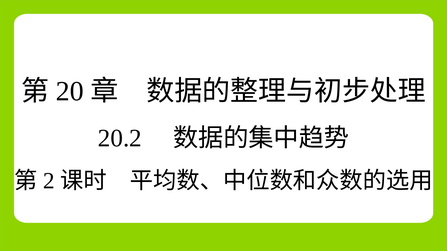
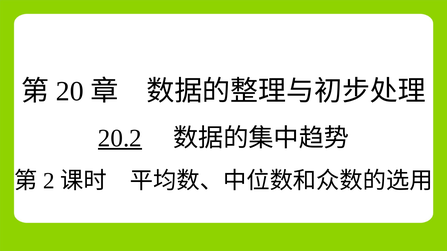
20.2 underline: none -> present
